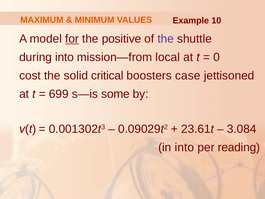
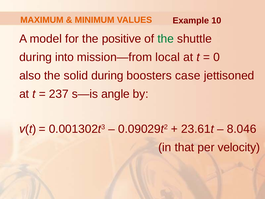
for underline: present -> none
the at (166, 39) colour: purple -> green
cost: cost -> also
solid critical: critical -> during
699: 699 -> 237
some: some -> angle
3.084: 3.084 -> 8.046
in into: into -> that
reading: reading -> velocity
